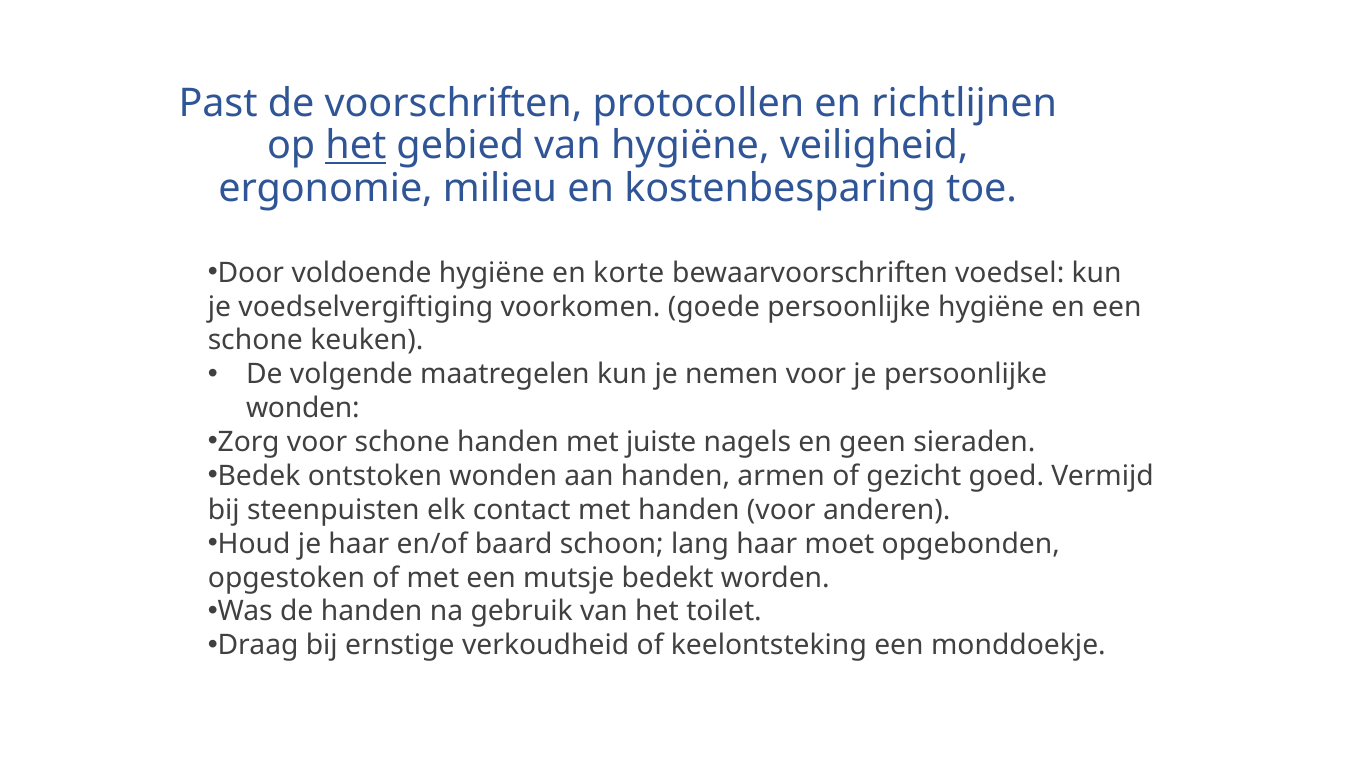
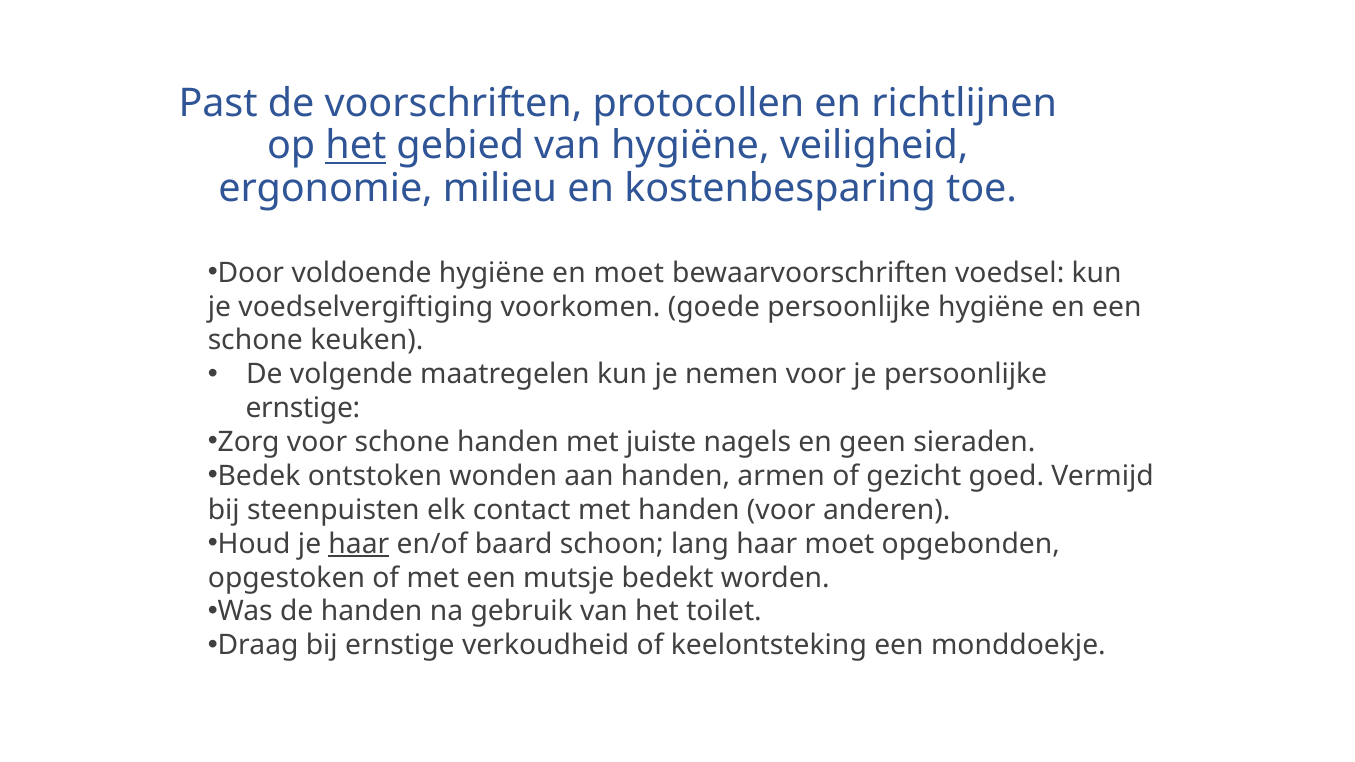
en korte: korte -> moet
wonden at (303, 408): wonden -> ernstige
haar at (359, 544) underline: none -> present
